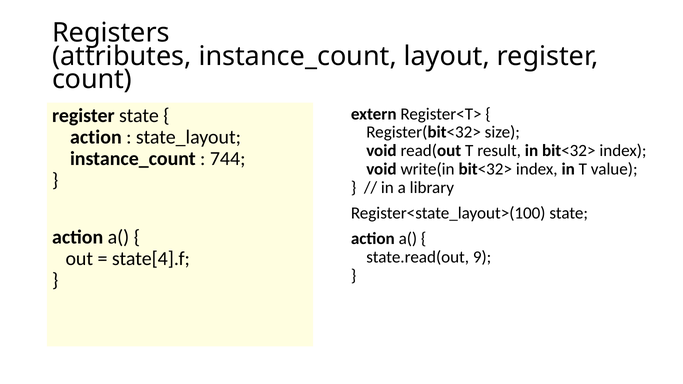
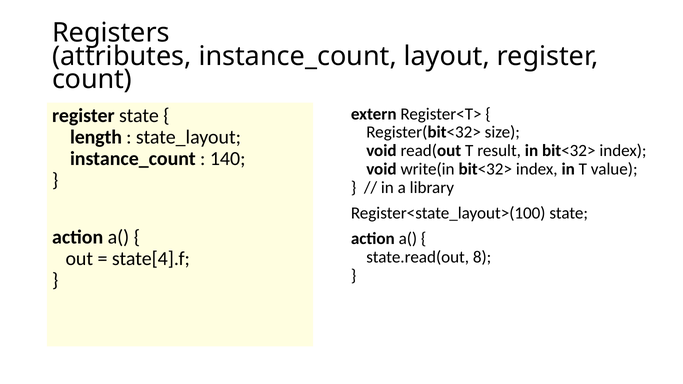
action at (96, 137): action -> length
744: 744 -> 140
9: 9 -> 8
